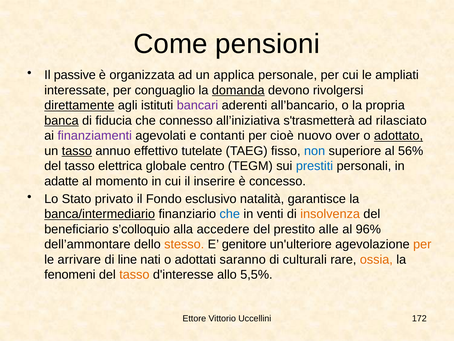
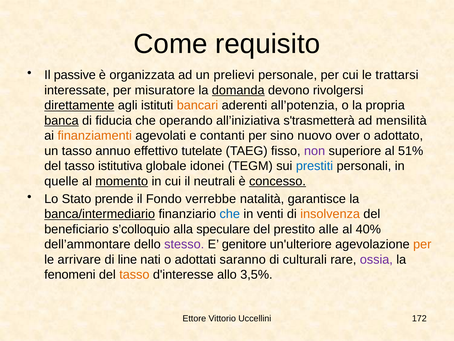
pensioni: pensioni -> requisito
applica: applica -> prelievi
ampliati: ampliati -> trattarsi
conguaglio: conguaglio -> misuratore
bancari colour: purple -> orange
all’bancario: all’bancario -> all’potenzia
connesso: connesso -> operando
rilasciato: rilasciato -> mensilità
finanziamenti colour: purple -> orange
cioè: cioè -> sino
adottato underline: present -> none
tasso at (77, 151) underline: present -> none
non colour: blue -> purple
56%: 56% -> 51%
elettrica: elettrica -> istitutiva
centro: centro -> idonei
adatte: adatte -> quelle
momento underline: none -> present
inserire: inserire -> neutrali
concesso underline: none -> present
privato: privato -> prende
esclusivo: esclusivo -> verrebbe
accedere: accedere -> speculare
96%: 96% -> 40%
stesso colour: orange -> purple
ossia colour: orange -> purple
5,5%: 5,5% -> 3,5%
